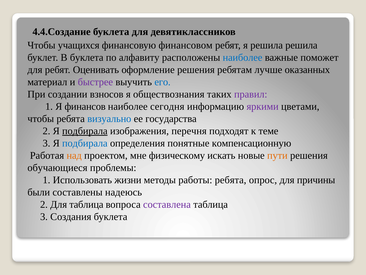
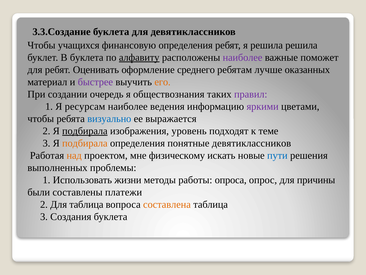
4.4.Создание: 4.4.Создание -> 3.3.Создание
финансовую финансовом: финансовом -> определения
алфавиту underline: none -> present
наиболее at (243, 57) colour: blue -> purple
оформление решения: решения -> среднего
его colour: blue -> orange
взносов: взносов -> очередь
финансов: финансов -> ресурсам
сегодня: сегодня -> ведения
государства: государства -> выражается
перечня: перечня -> уровень
подбирала at (85, 143) colour: blue -> orange
понятные компенсационную: компенсационную -> девятиклассников
пути colour: orange -> blue
обучающиеся: обучающиеся -> выполненных
работы ребята: ребята -> опроса
надеюсь: надеюсь -> платежи
составлена colour: purple -> orange
